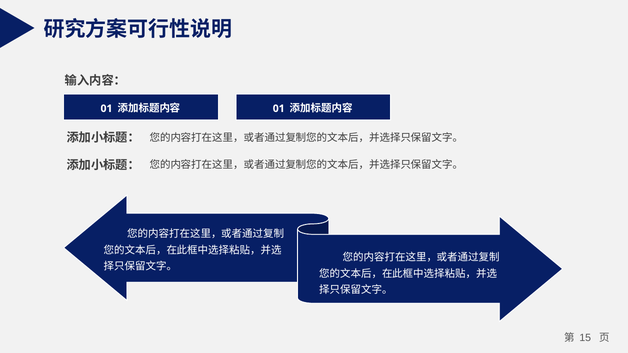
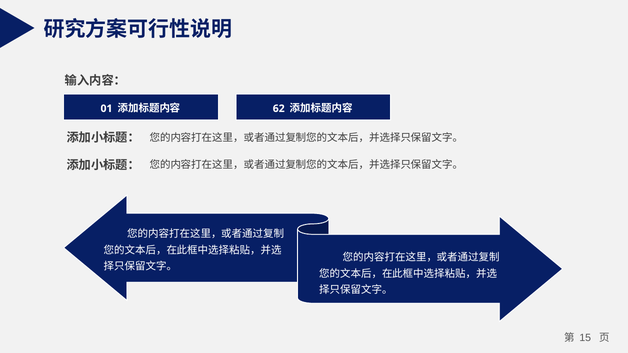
01 at (279, 109): 01 -> 62
